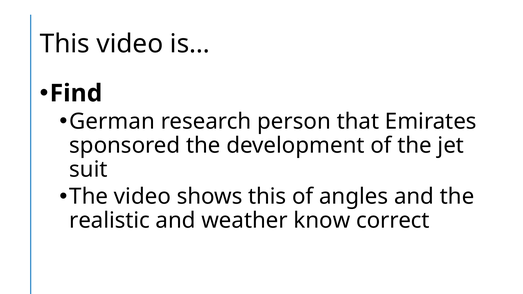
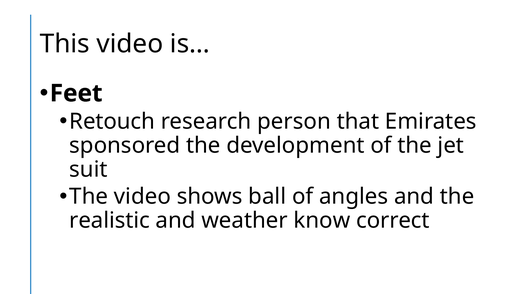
Find: Find -> Feet
German: German -> Retouch
shows this: this -> ball
